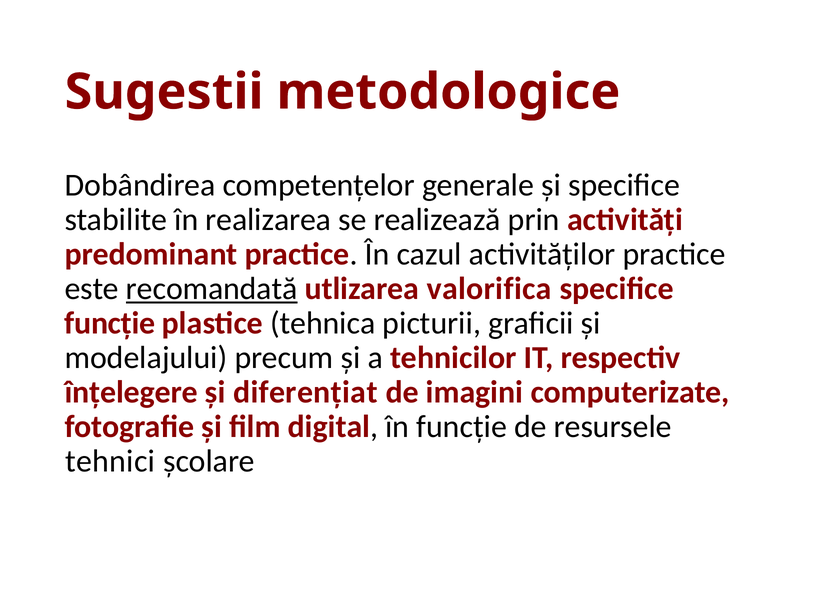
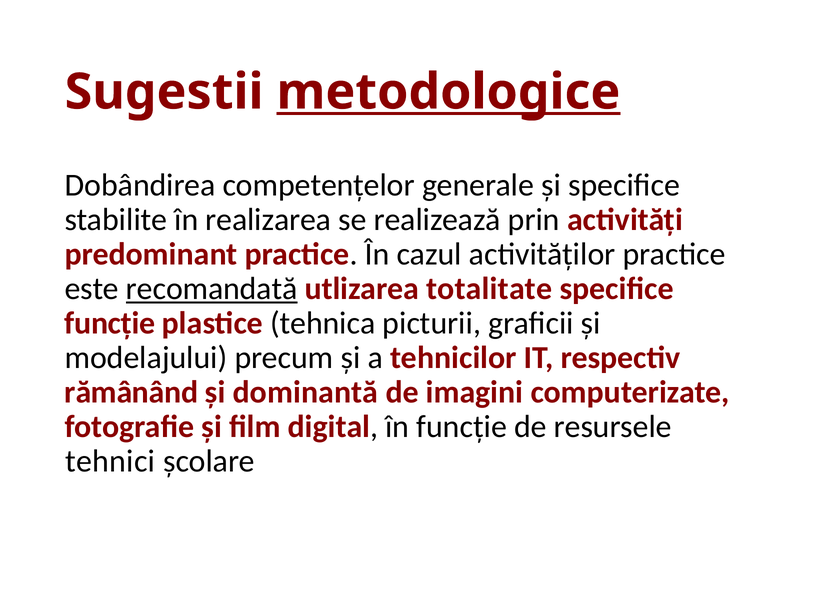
metodologice underline: none -> present
valorifica: valorifica -> totalitate
înțelegere: înțelegere -> rămânând
diferențiat: diferențiat -> dominantă
